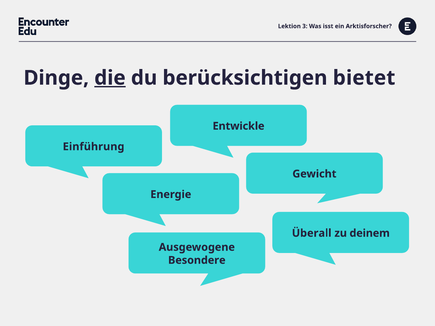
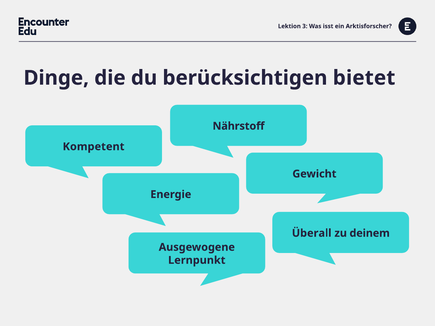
die underline: present -> none
Entwickle: Entwickle -> Nährstoff
Einführung: Einführung -> Kompetent
Besondere: Besondere -> Lernpunkt
